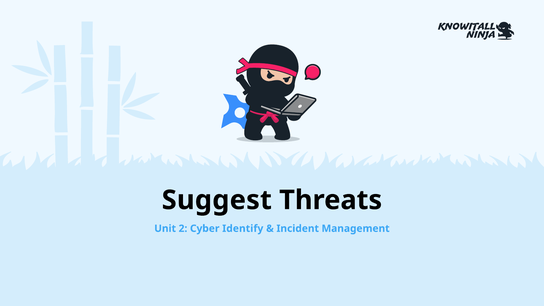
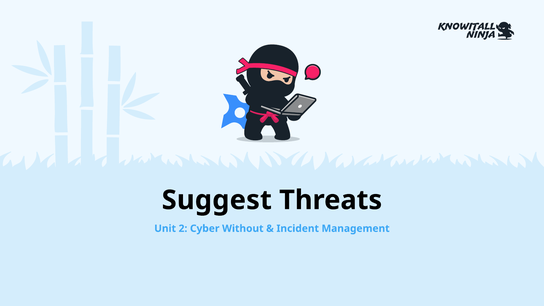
Identify: Identify -> Without
